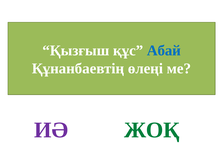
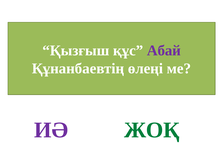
Абай colour: blue -> purple
